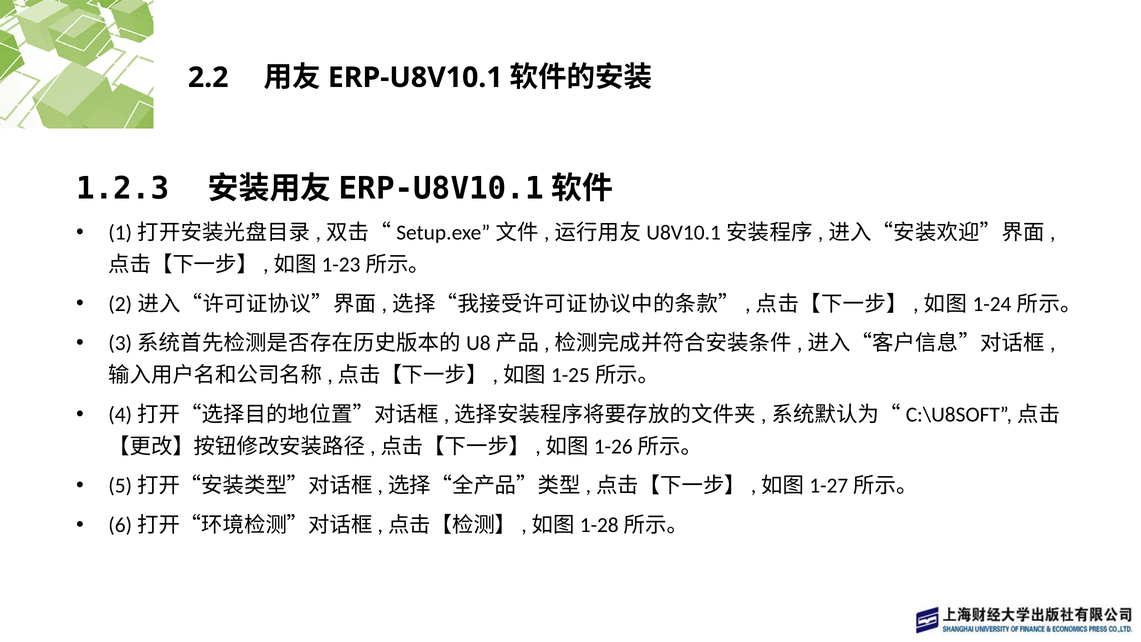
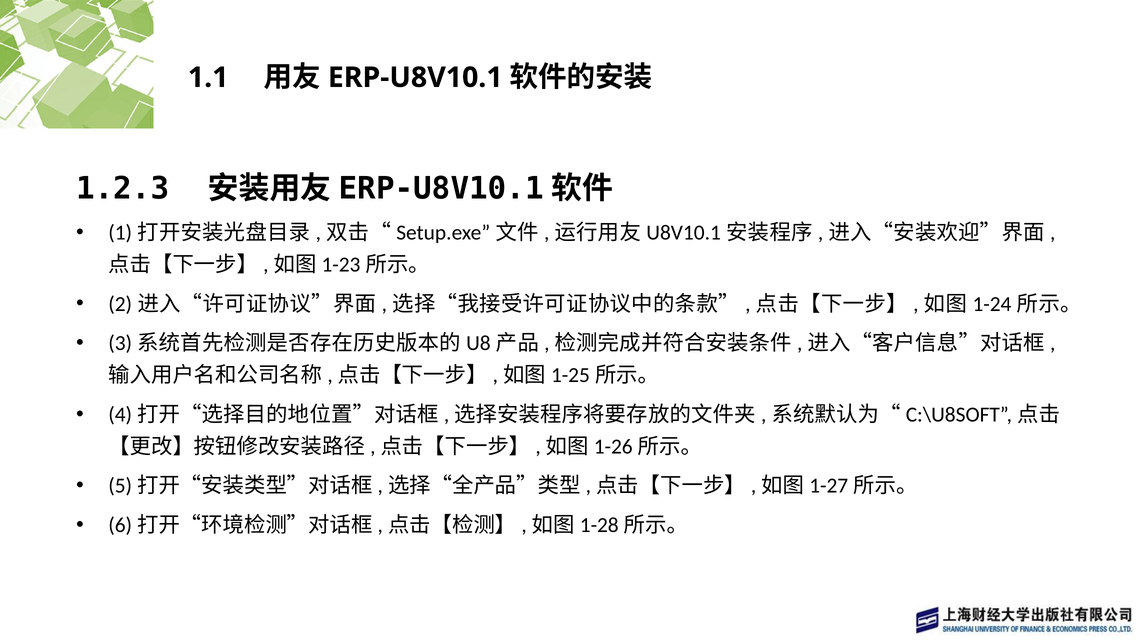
2.2: 2.2 -> 1.1
